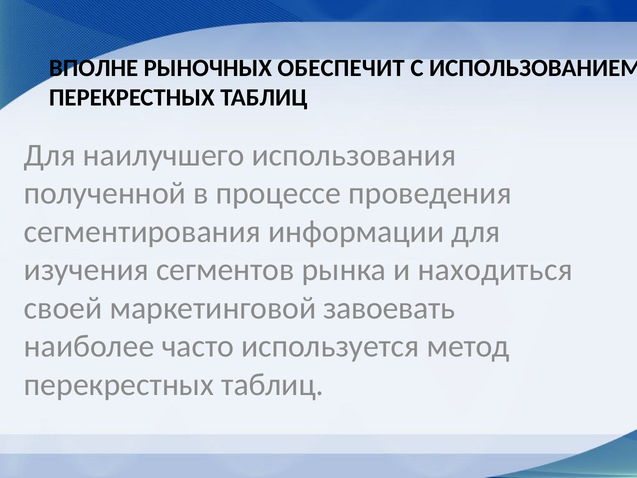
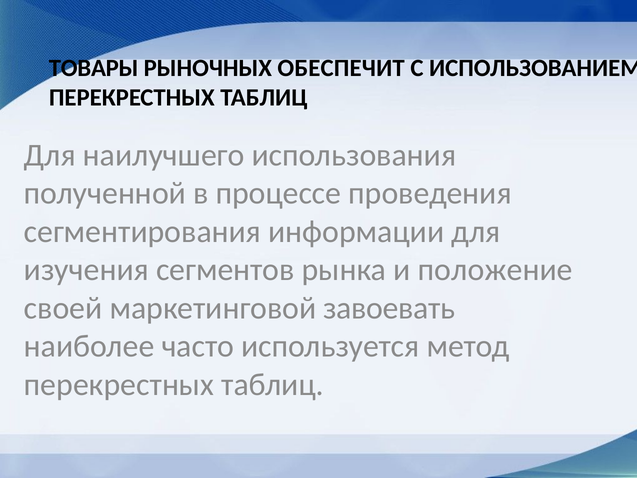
ВПОЛНЕ: ВПОЛНЕ -> ТОВАРЫ
находиться: находиться -> положение
